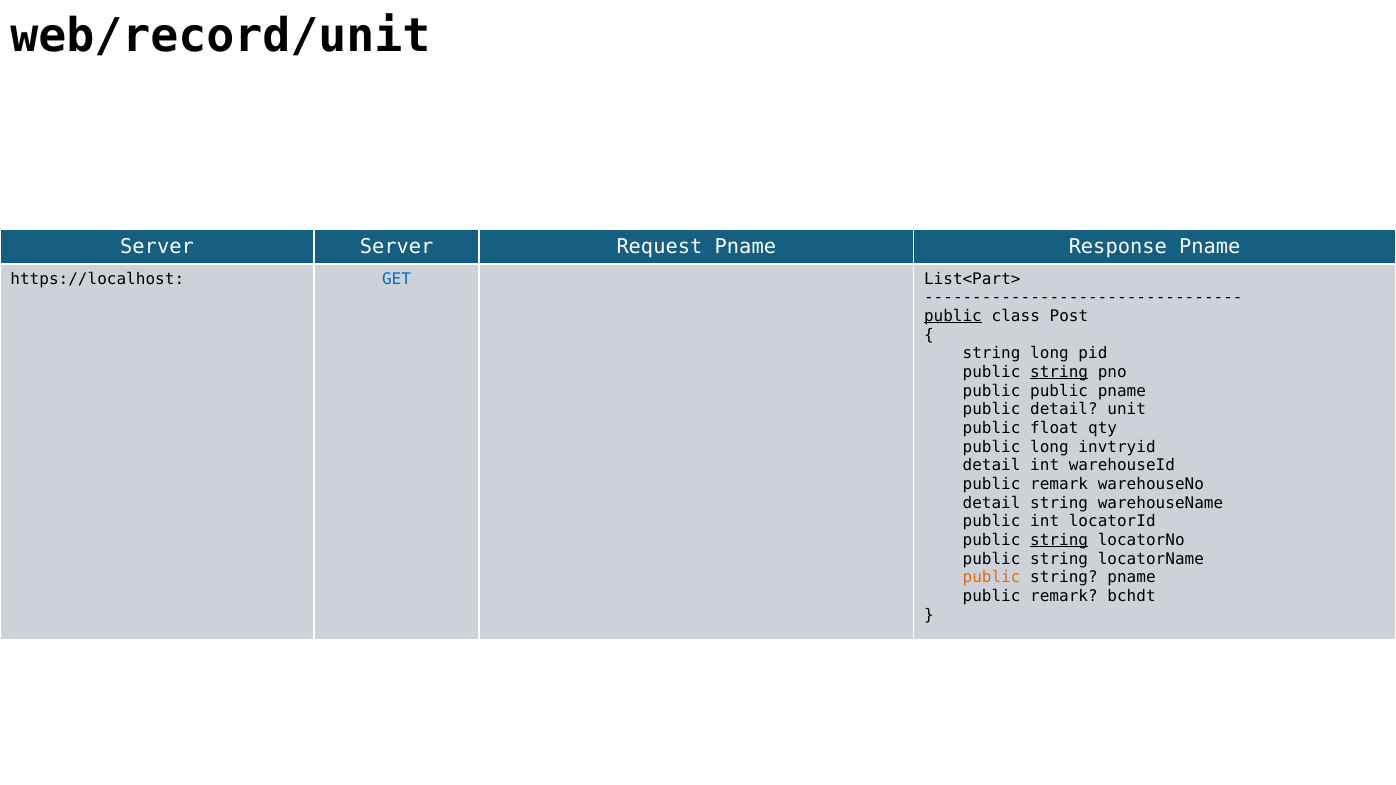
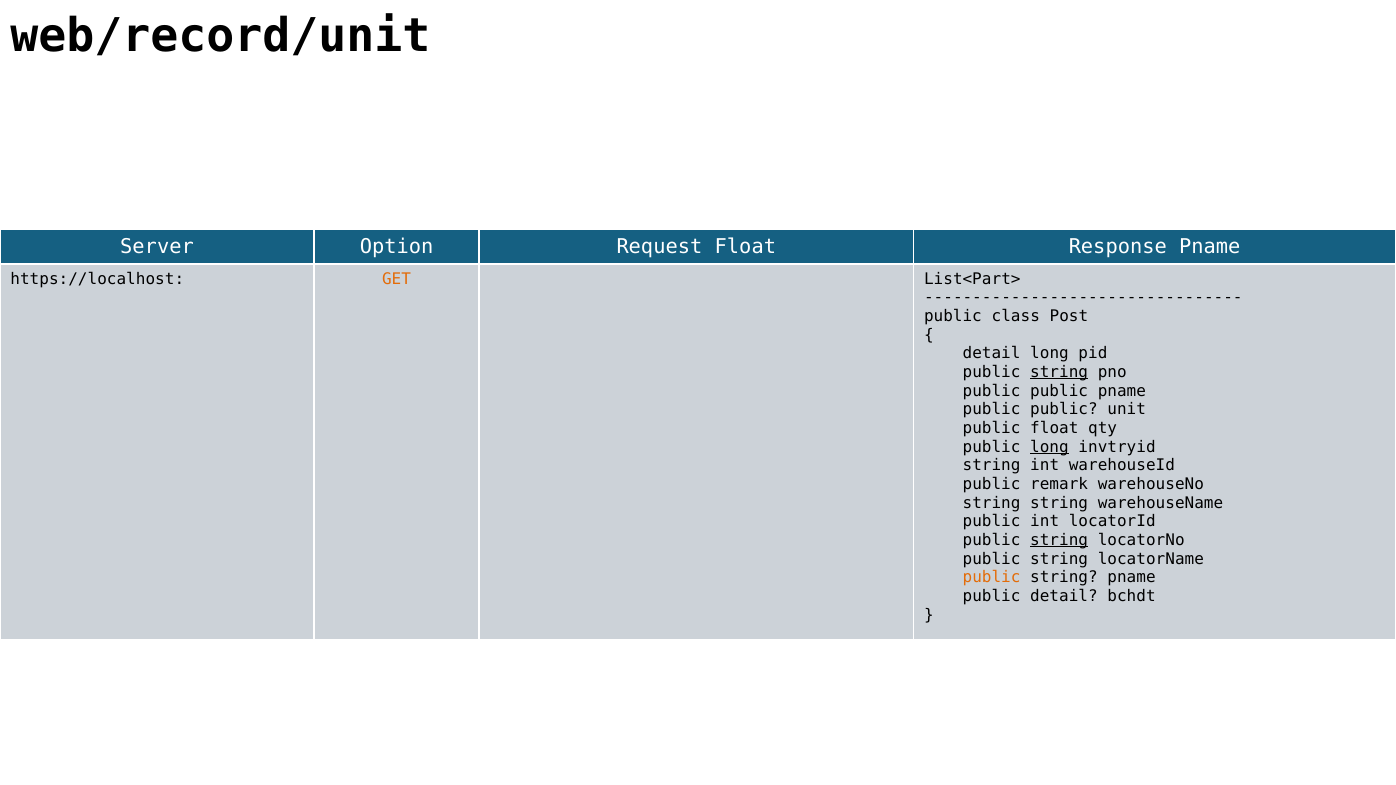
Server Server: Server -> Option
Request Pname: Pname -> Float
GET colour: blue -> orange
public at (953, 316) underline: present -> none
string at (992, 354): string -> detail
detail at (1064, 410): detail -> public
long at (1049, 447) underline: none -> present
detail at (992, 466): detail -> string
detail at (992, 503): detail -> string
remark at (1064, 596): remark -> detail
